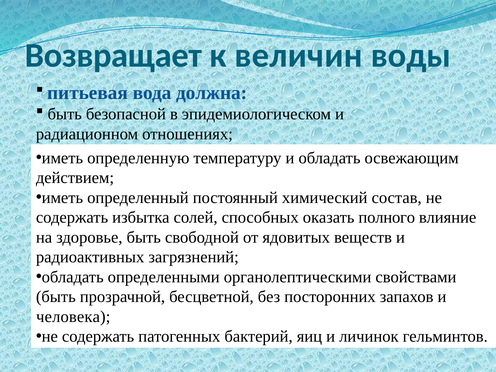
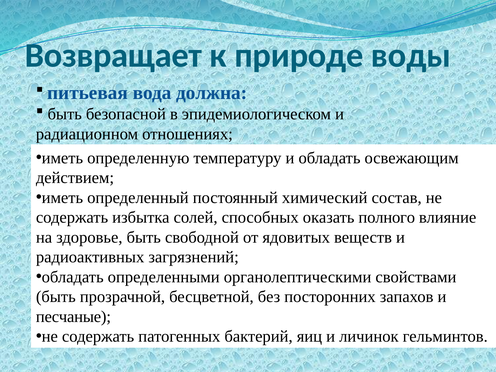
величин: величин -> природе
человека: человека -> песчаные
